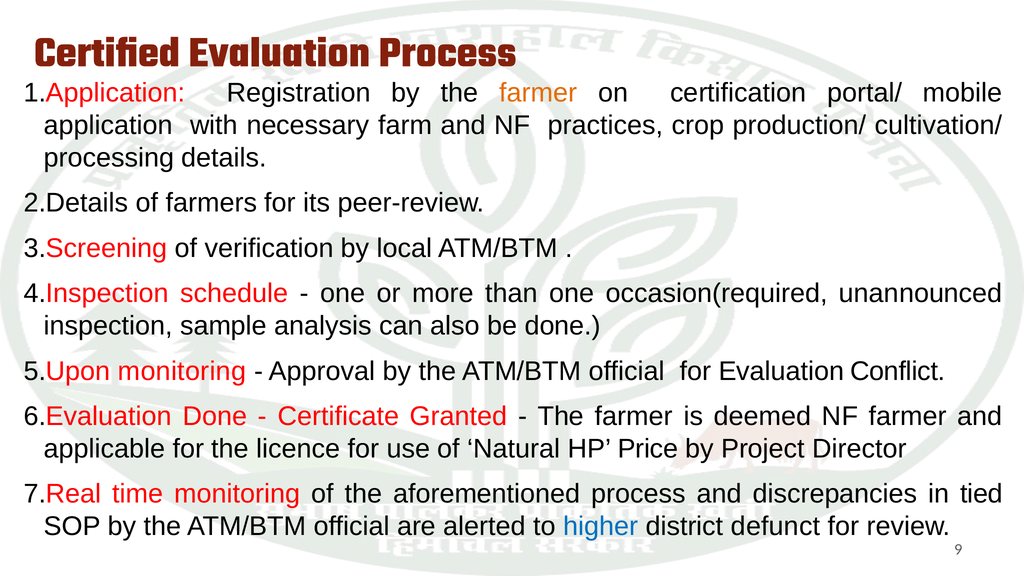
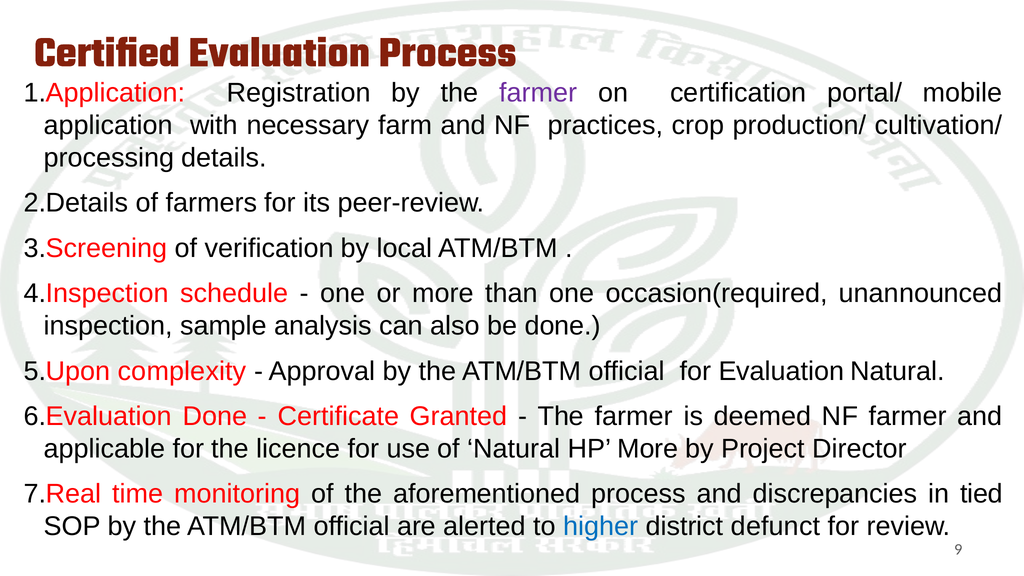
farmer at (538, 93) colour: orange -> purple
monitoring at (182, 371): monitoring -> complexity
Evaluation Conflict: Conflict -> Natural
HP Price: Price -> More
